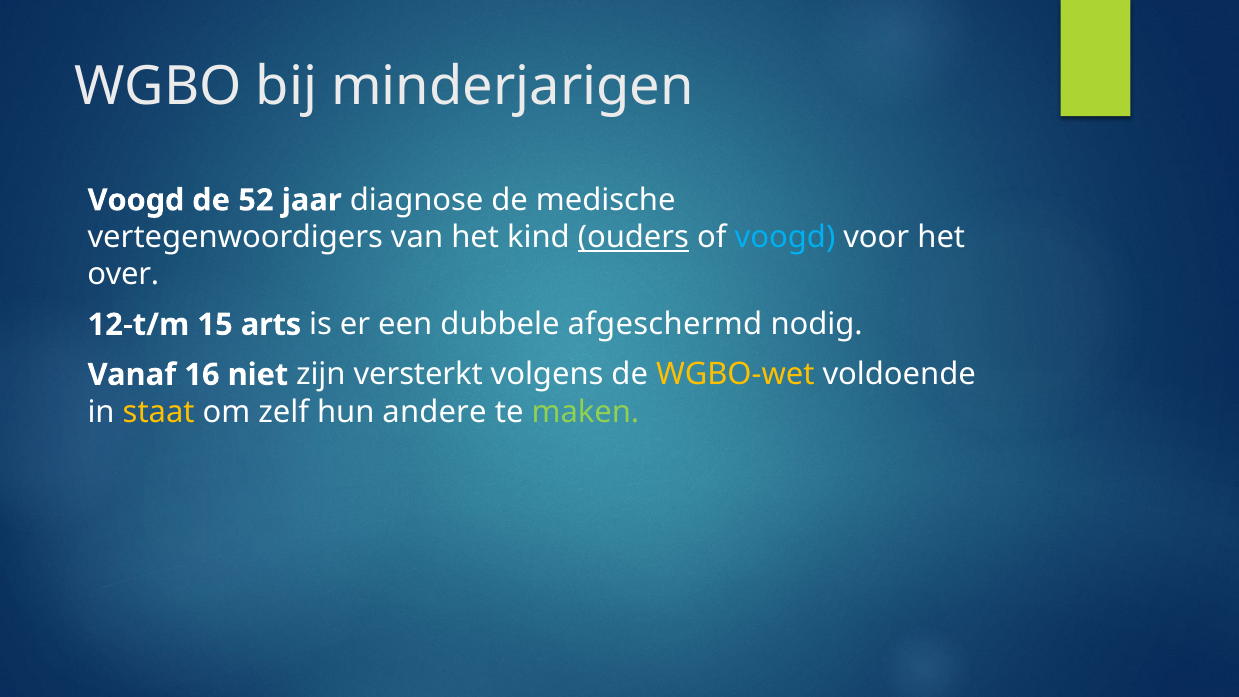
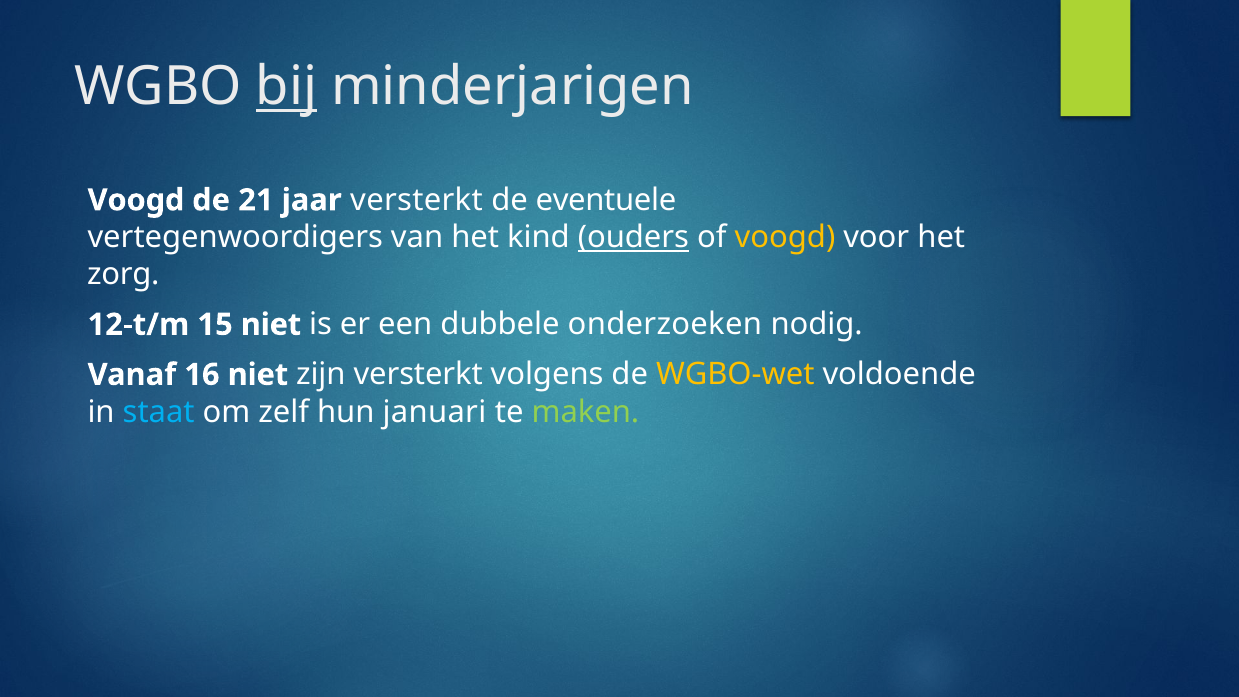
bij underline: none -> present
52: 52 -> 21
jaar diagnose: diagnose -> versterkt
medische: medische -> eventuele
voogd at (785, 237) colour: light blue -> yellow
over: over -> zorg
15 arts: arts -> niet
afgeschermd: afgeschermd -> onderzoeken
staat colour: yellow -> light blue
andere: andere -> januari
